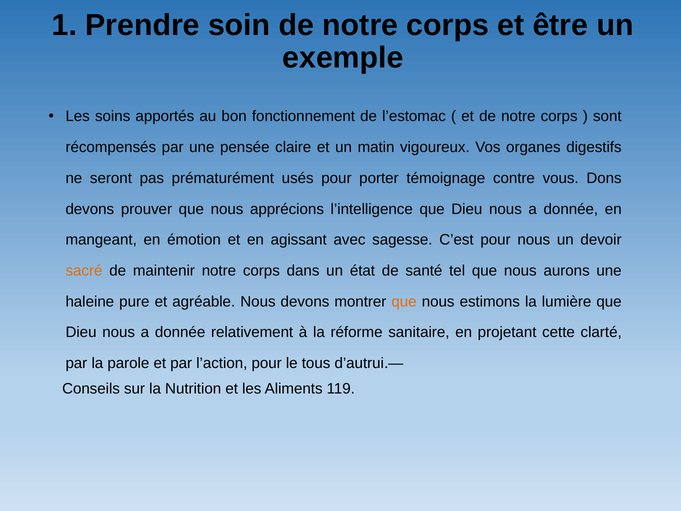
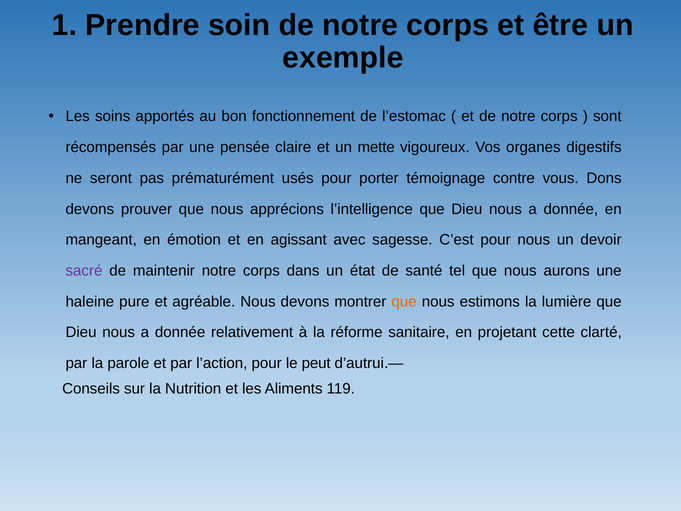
matin: matin -> mette
sacré colour: orange -> purple
tous: tous -> peut
